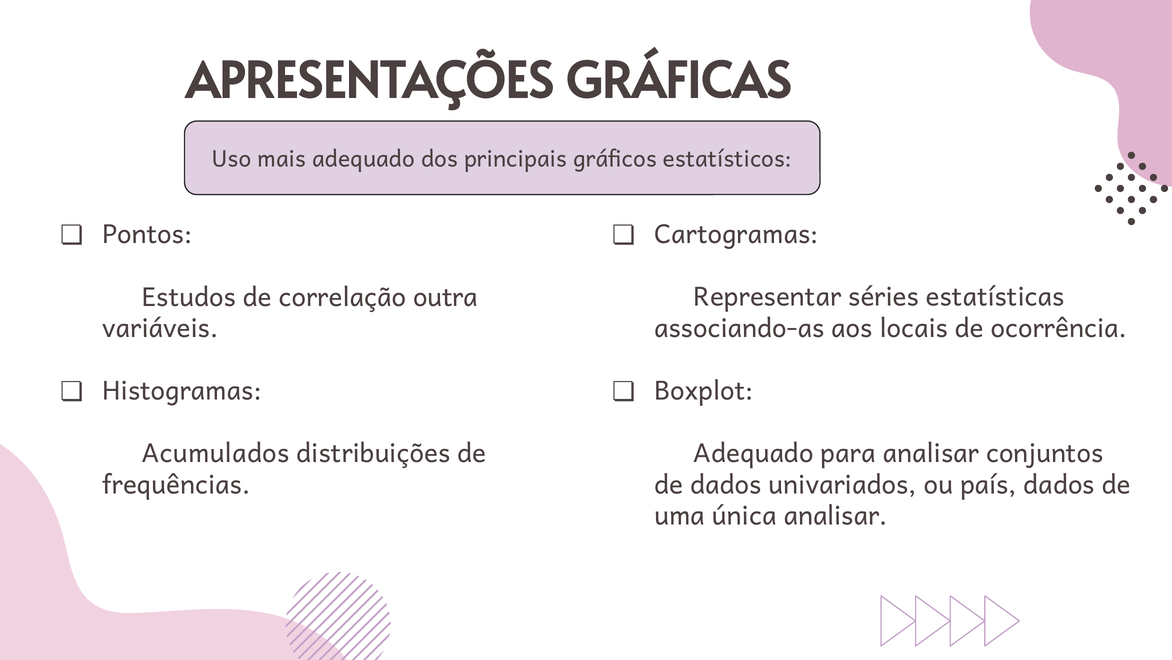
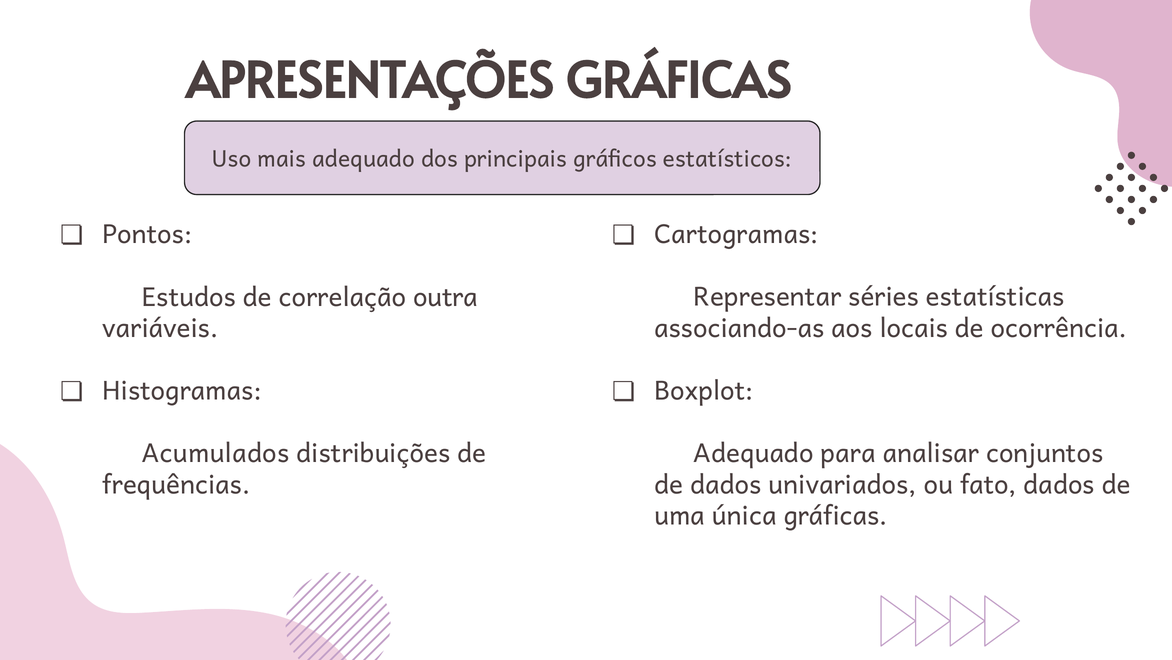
país: país -> fato
única analisar: analisar -> gráficas
